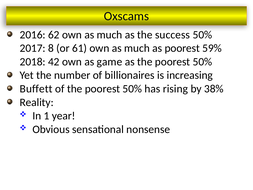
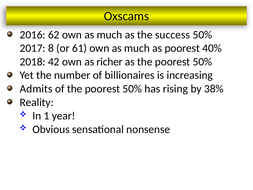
59%: 59% -> 40%
game: game -> richer
Buffett: Buffett -> Admits
